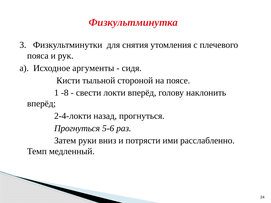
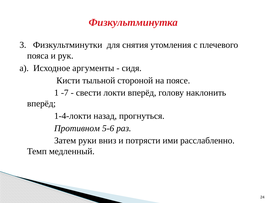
-8: -8 -> -7
2-4-локти: 2-4-локти -> 1-4-локти
Прогнуться at (77, 128): Прогнуться -> Противном
